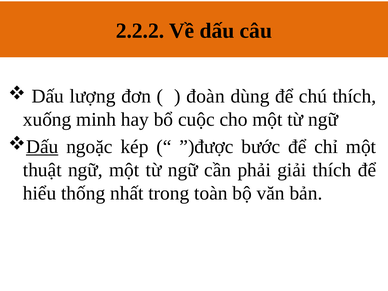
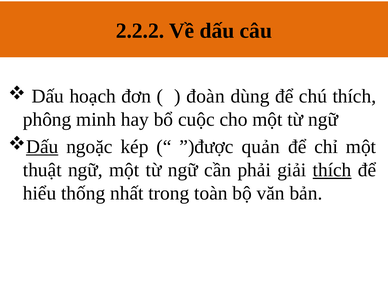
lượng: lượng -> hoạch
xuống: xuống -> phông
bước: bước -> quản
thích at (332, 170) underline: none -> present
